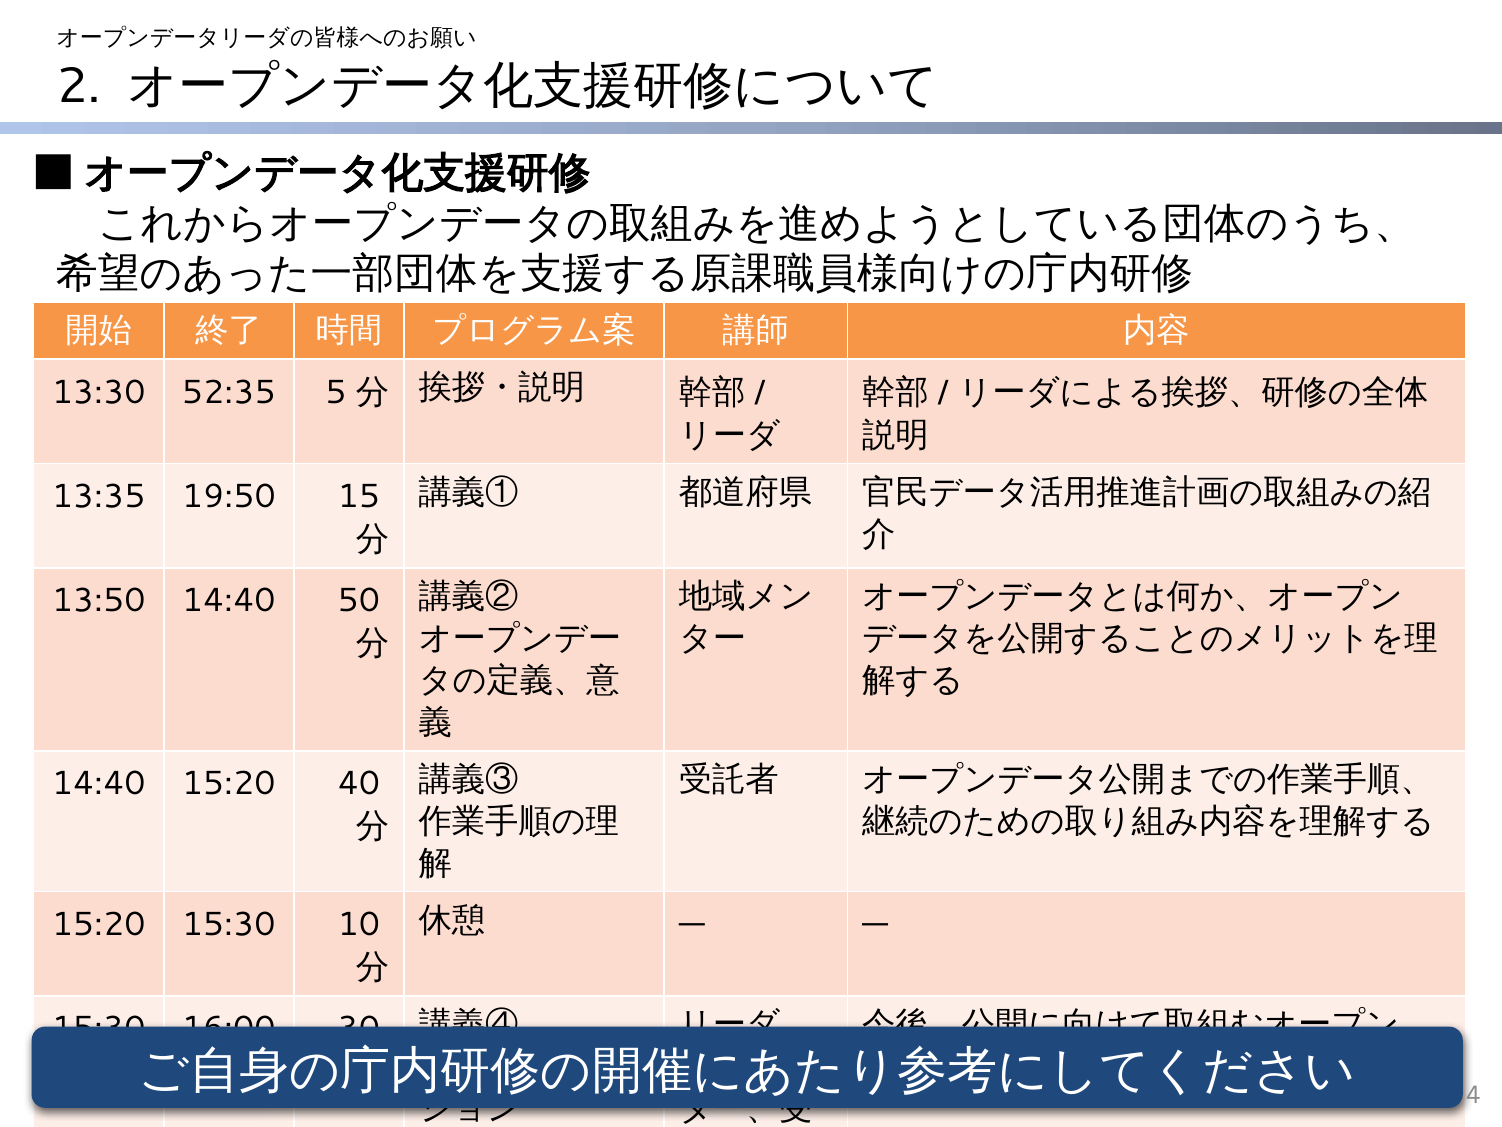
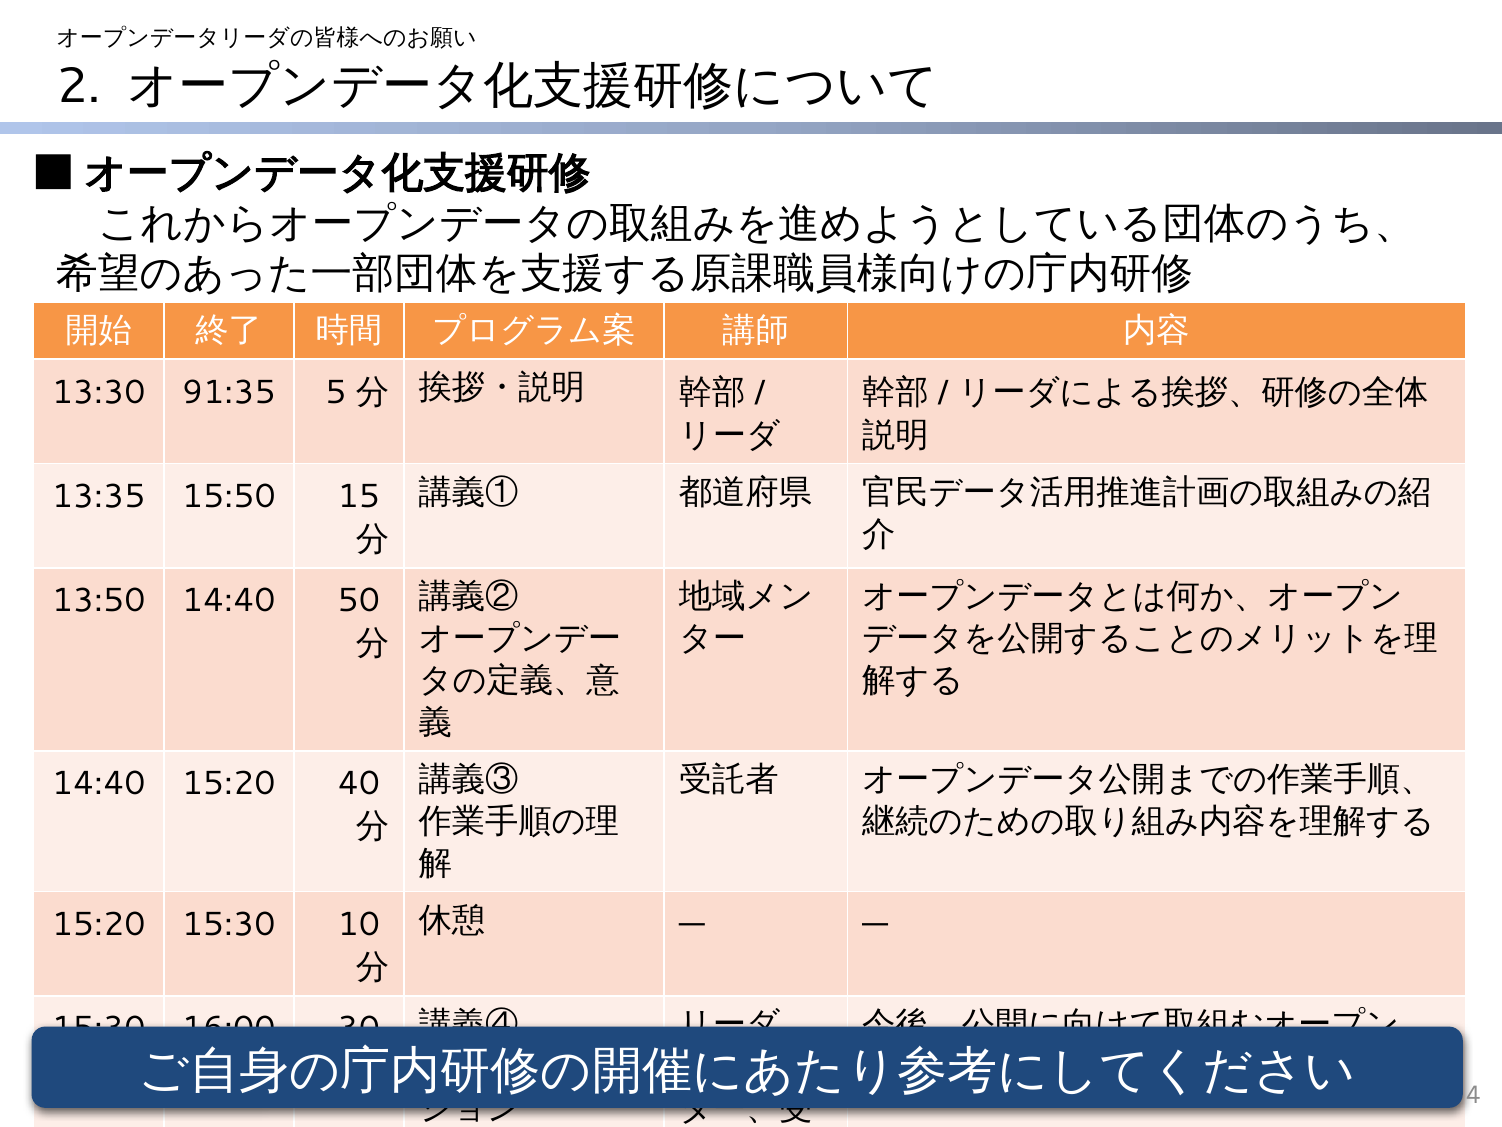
52:35: 52:35 -> 91:35
19:50: 19:50 -> 15:50
